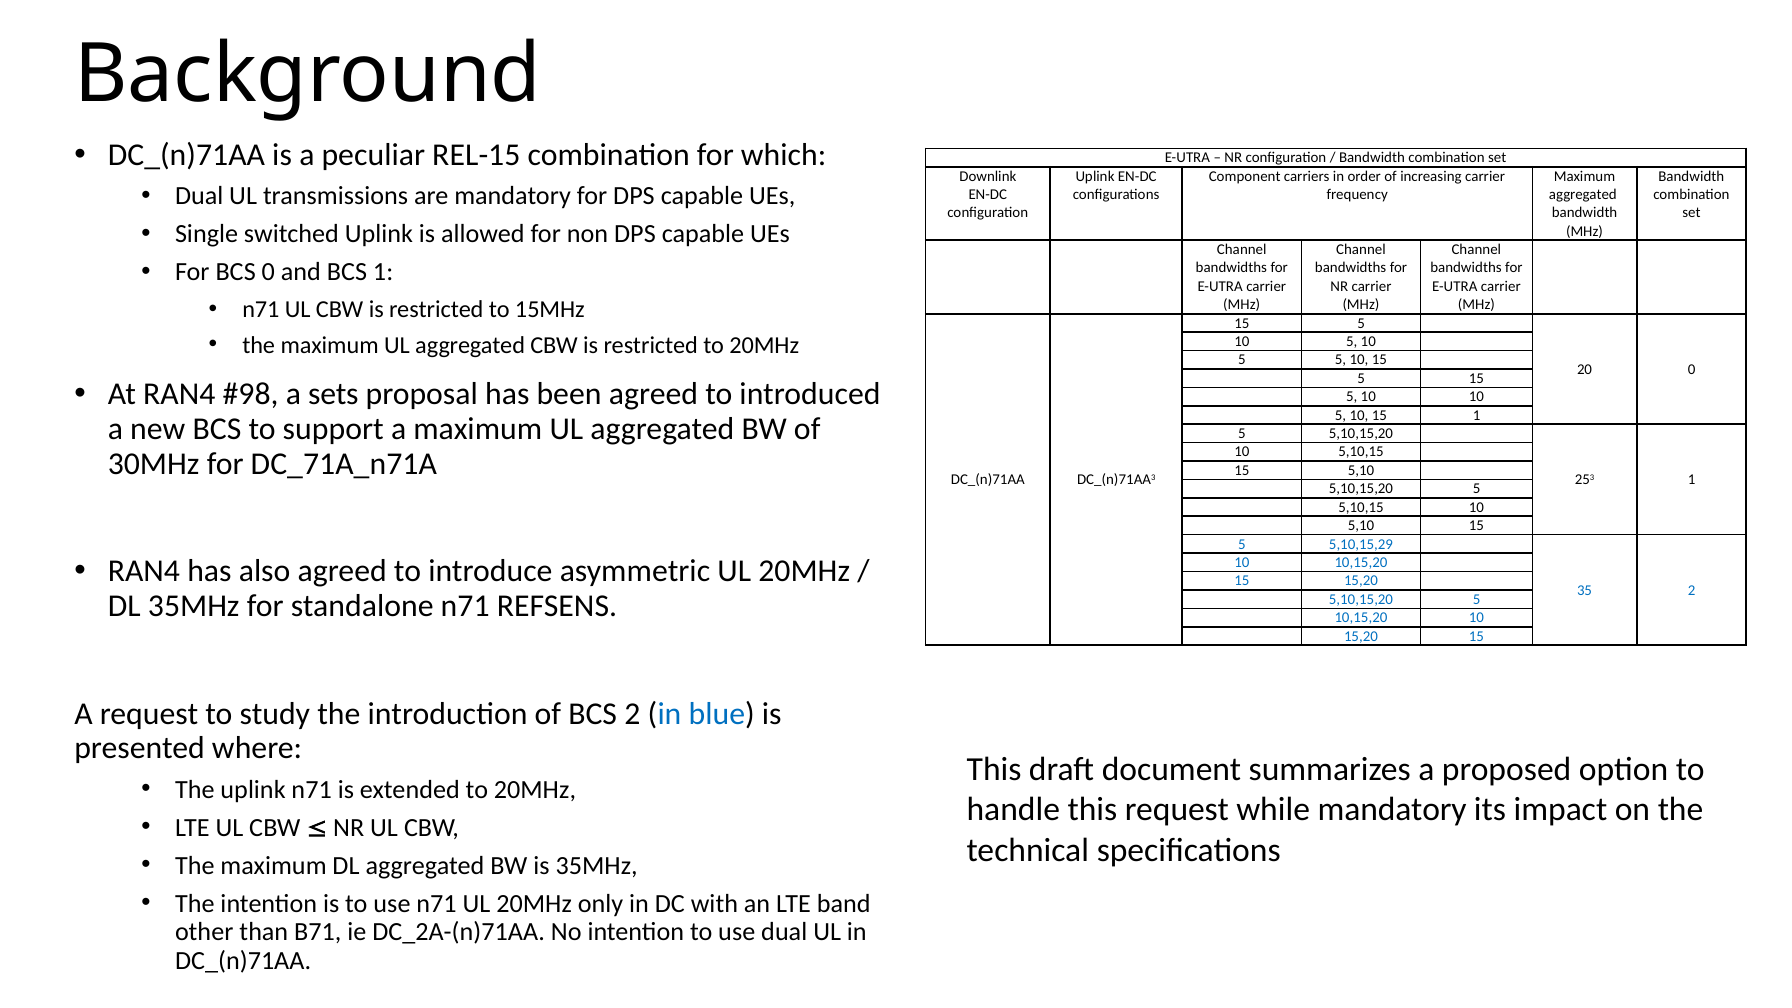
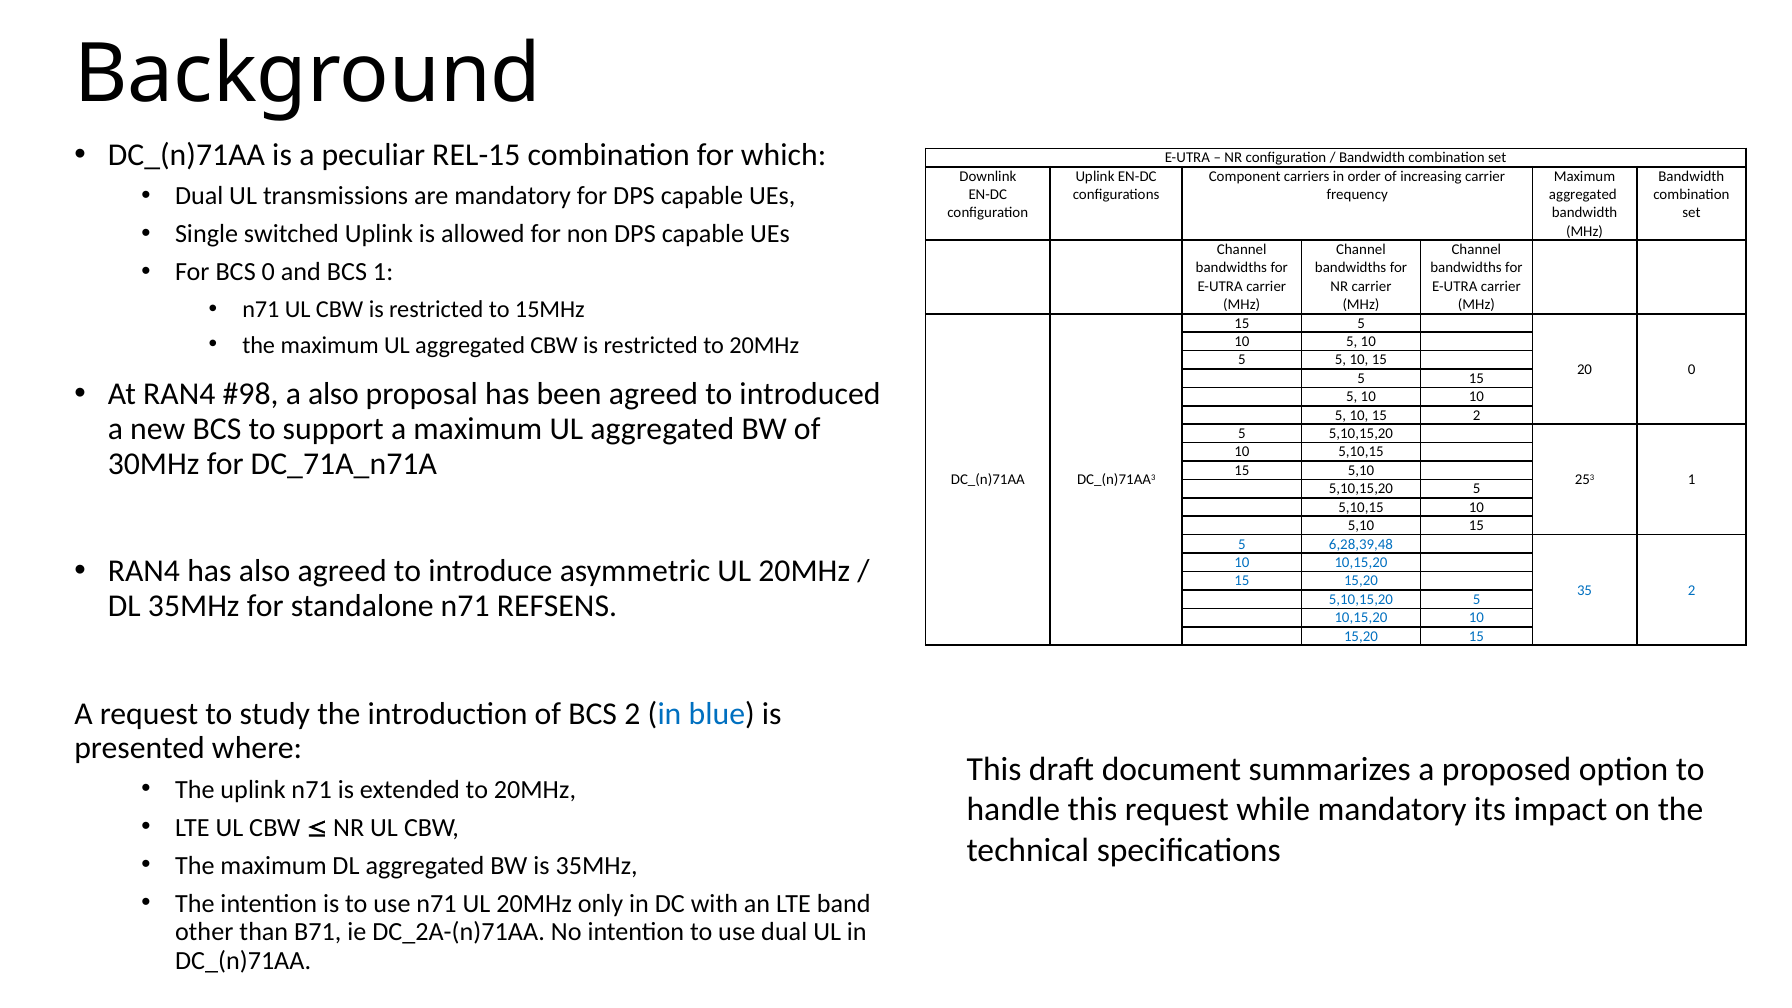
a sets: sets -> also
15 1: 1 -> 2
5,10,15,29: 5,10,15,29 -> 6,28,39,48
